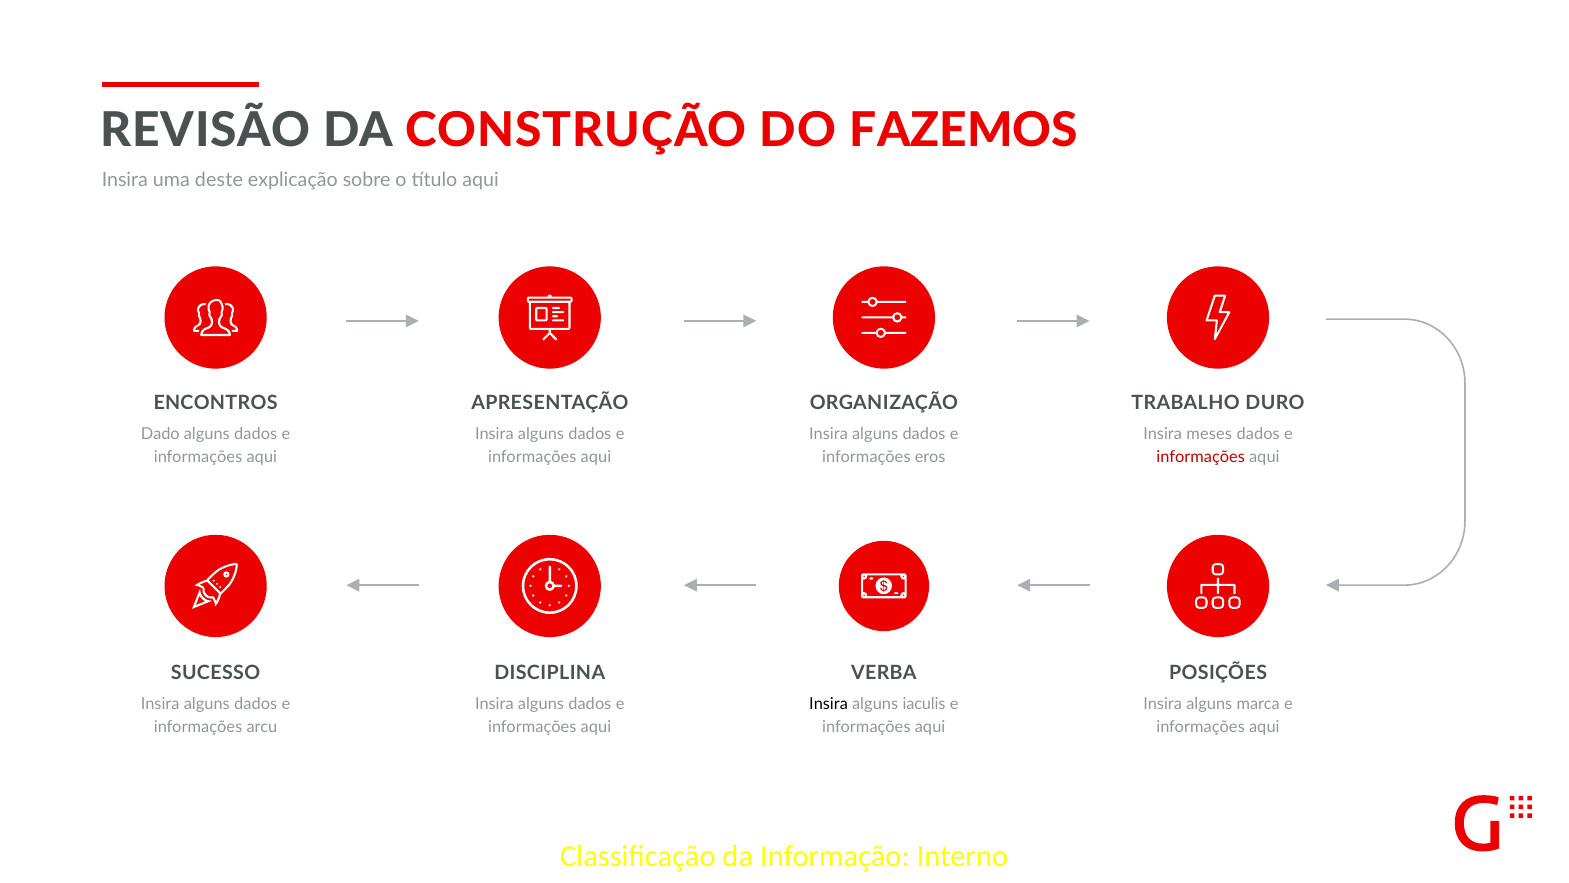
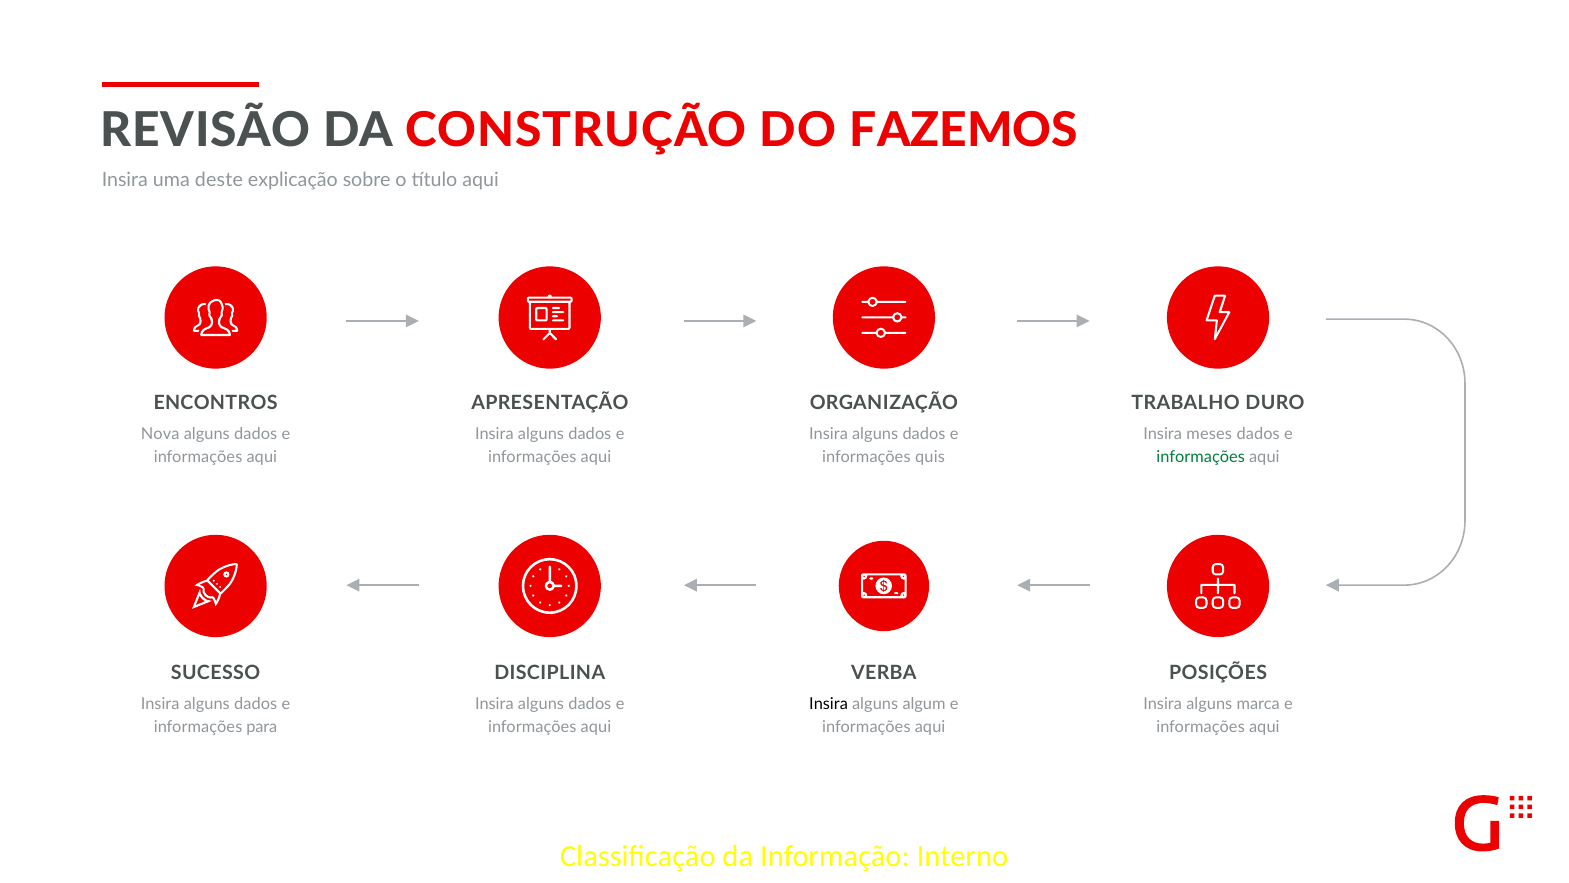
Dado: Dado -> Nova
eros: eros -> quis
informações at (1201, 457) colour: red -> green
iaculis: iaculis -> algum
arcu: arcu -> para
